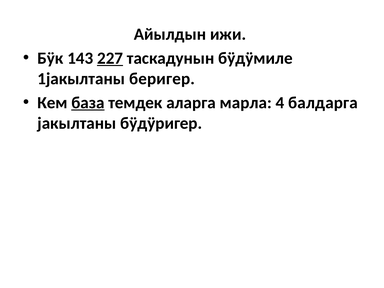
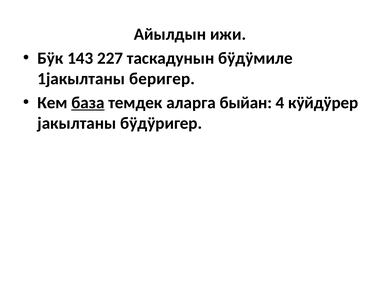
227 underline: present -> none
марла: марла -> быйан
балдарга: балдарга -> кÿйдÿрер
